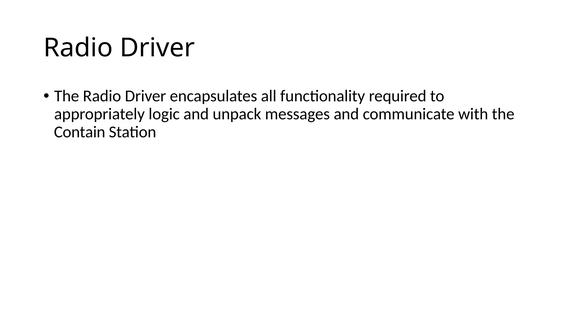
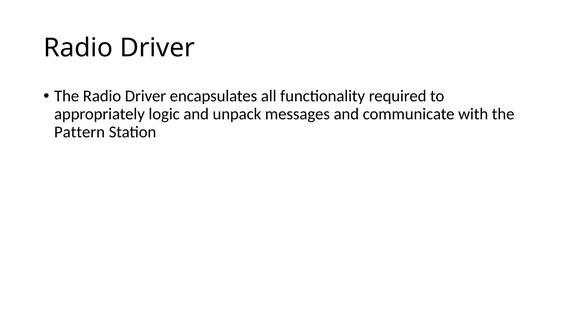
Contain: Contain -> Pattern
